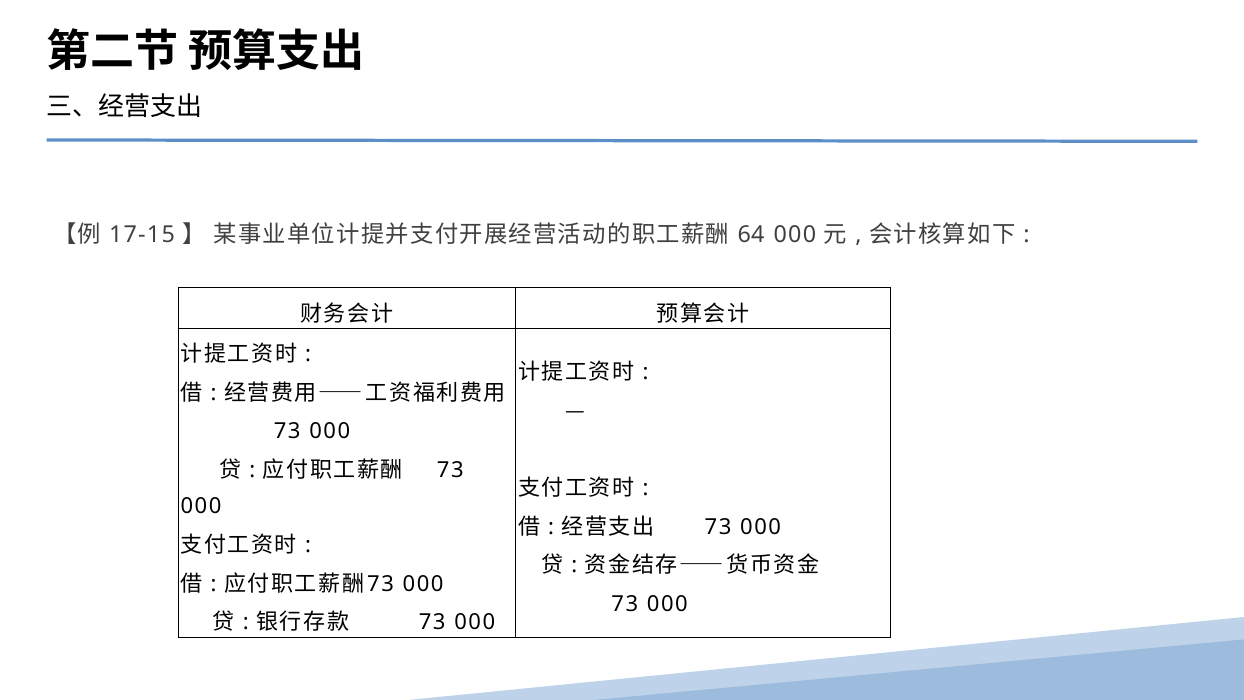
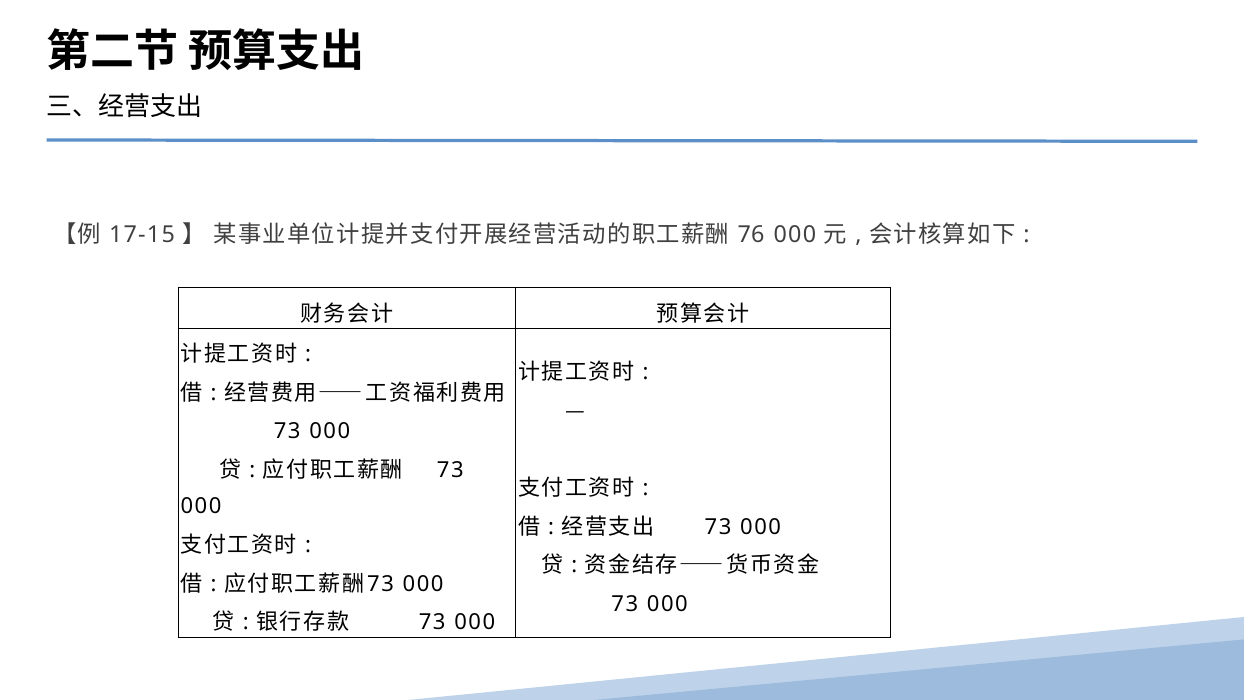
64: 64 -> 76
